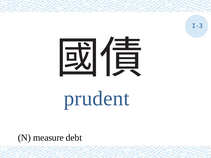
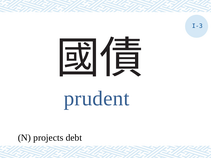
measure: measure -> projects
